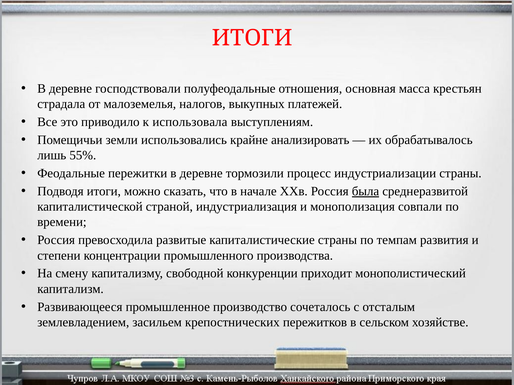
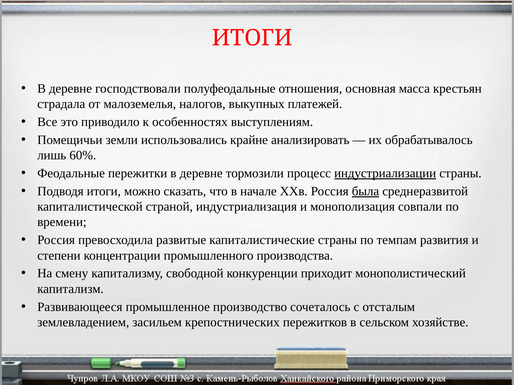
использовала: использовала -> особенностях
55%: 55% -> 60%
индустриализации underline: none -> present
